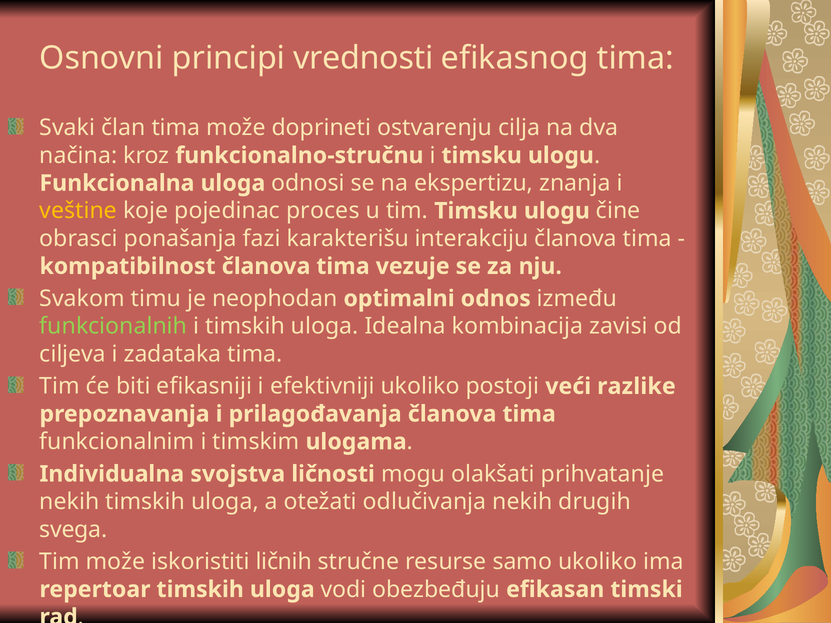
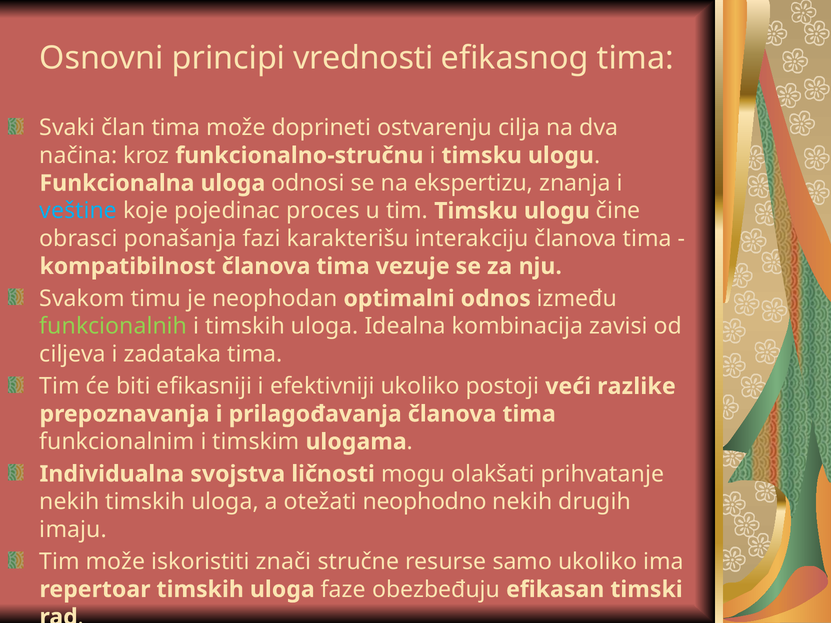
veštine colour: yellow -> light blue
odlučivanja: odlučivanja -> neophodno
svega: svega -> imaju
ličnih: ličnih -> znači
vodi: vodi -> faze
